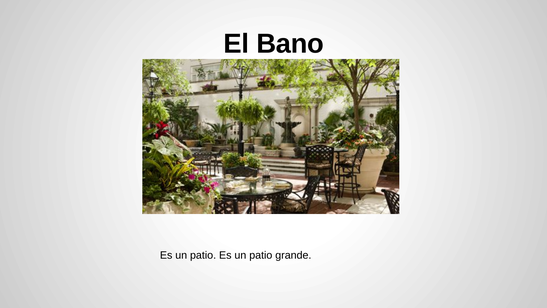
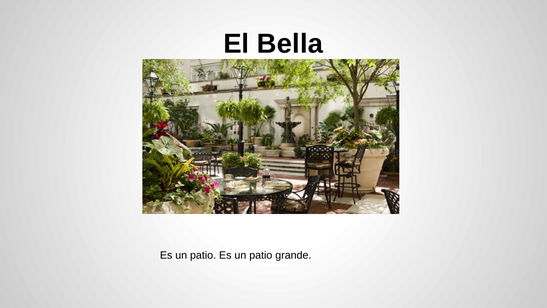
Bano: Bano -> Bella
